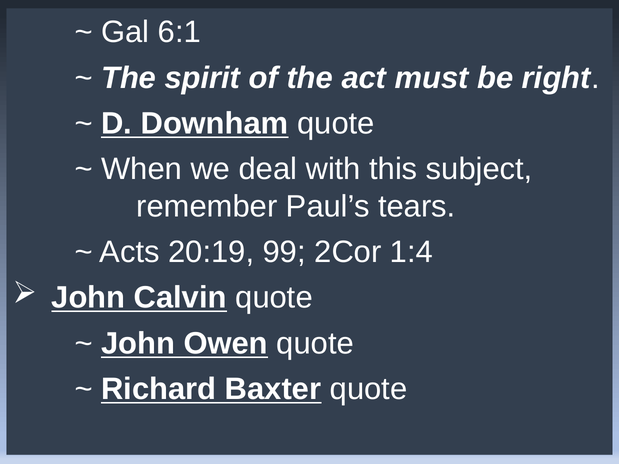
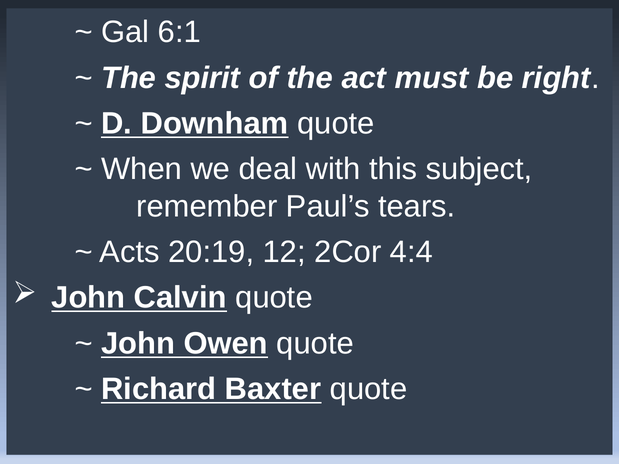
99: 99 -> 12
1:4: 1:4 -> 4:4
